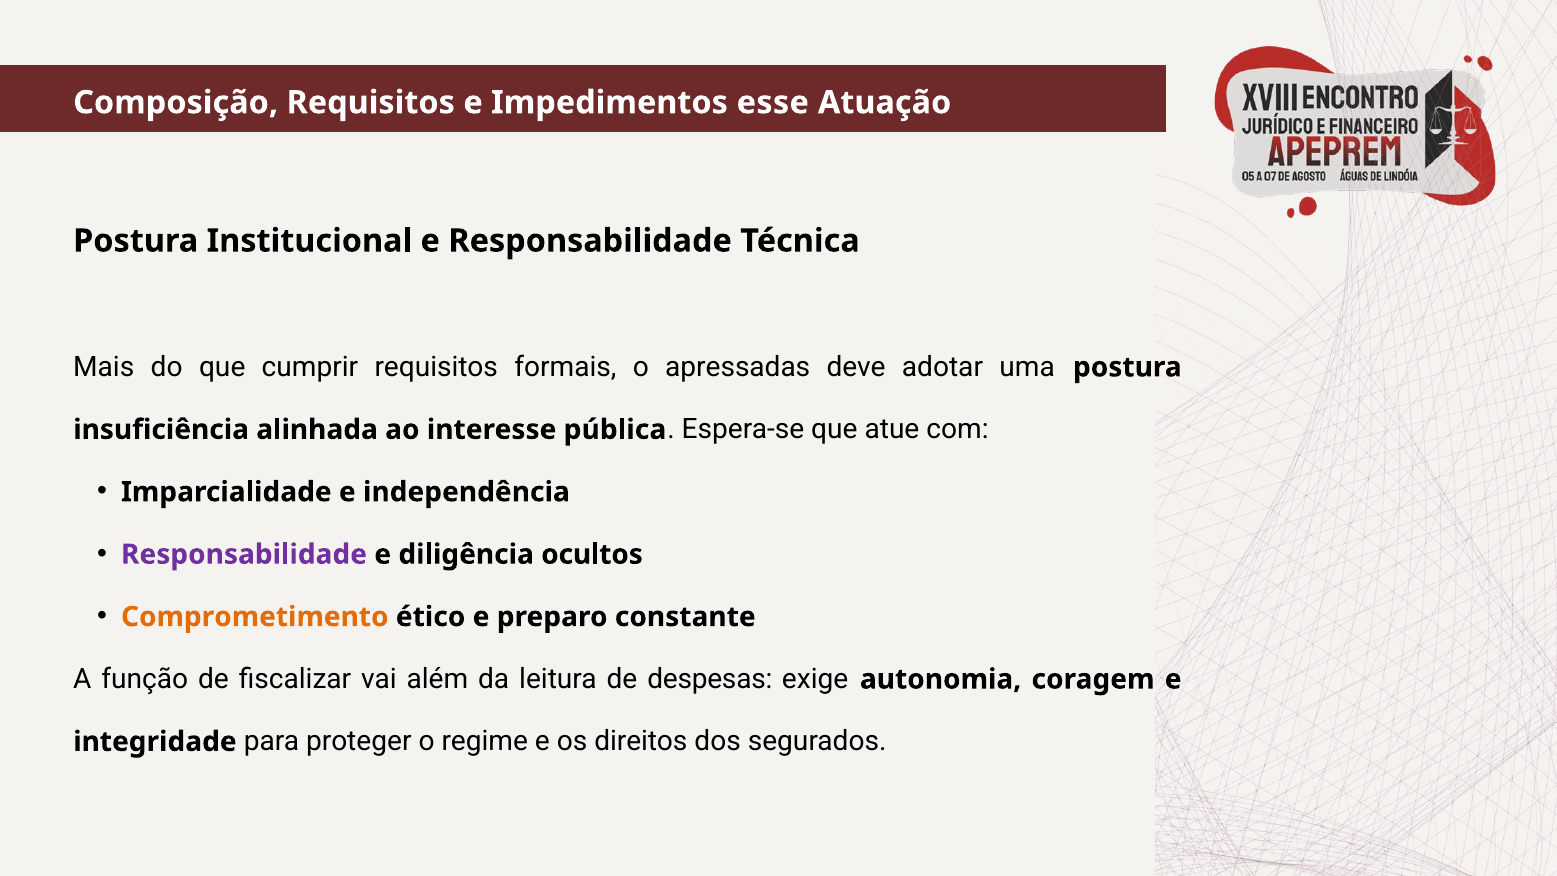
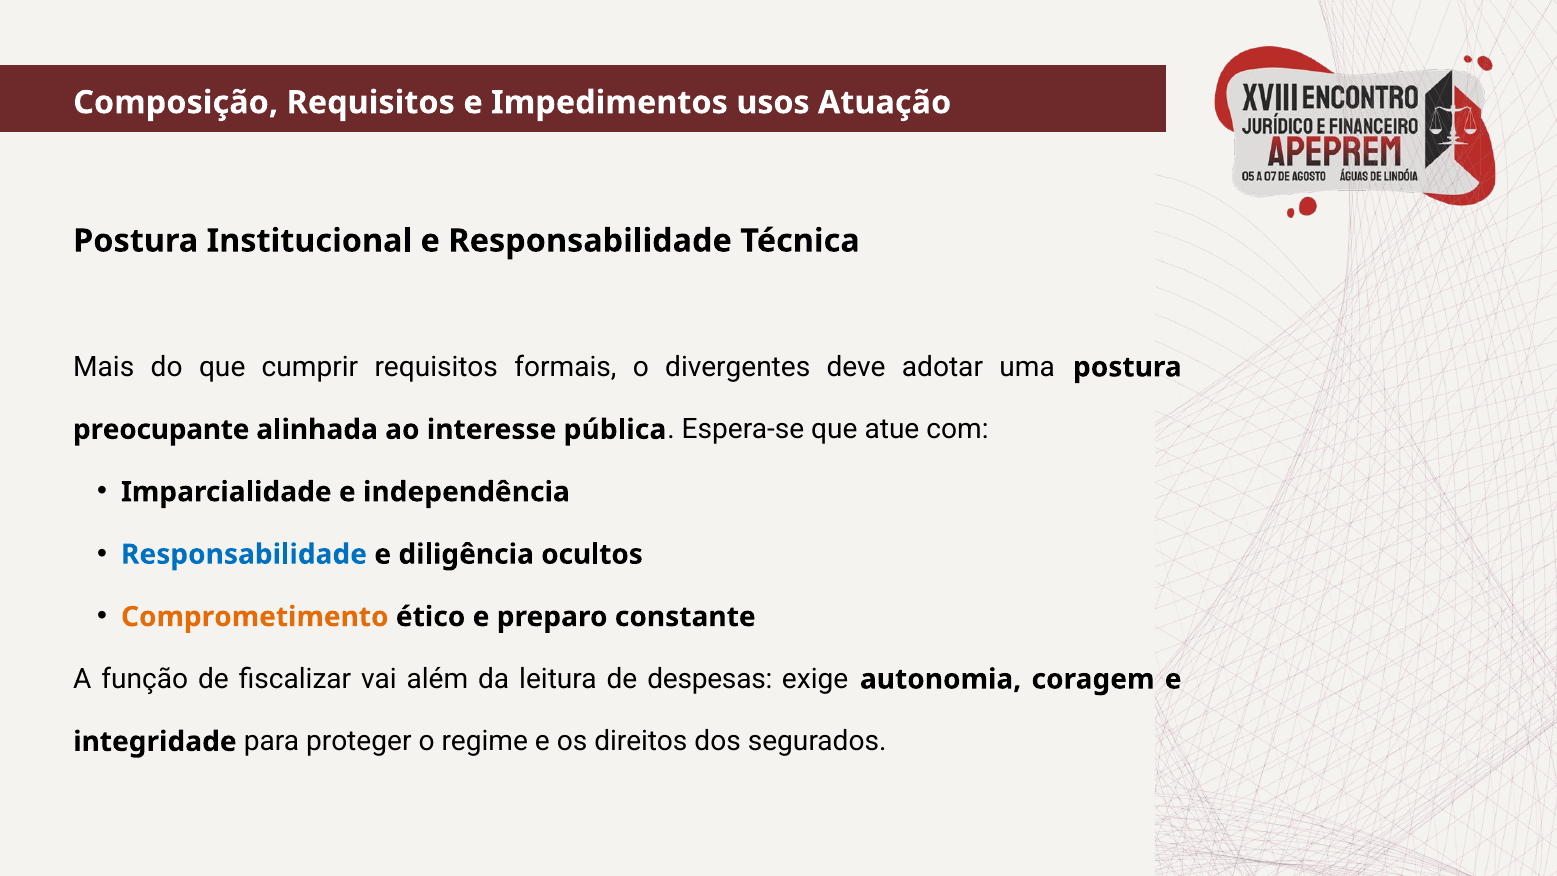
esse: esse -> usos
apressadas: apressadas -> divergentes
insuficiência: insuficiência -> preocupante
Responsabilidade at (244, 554) colour: purple -> blue
